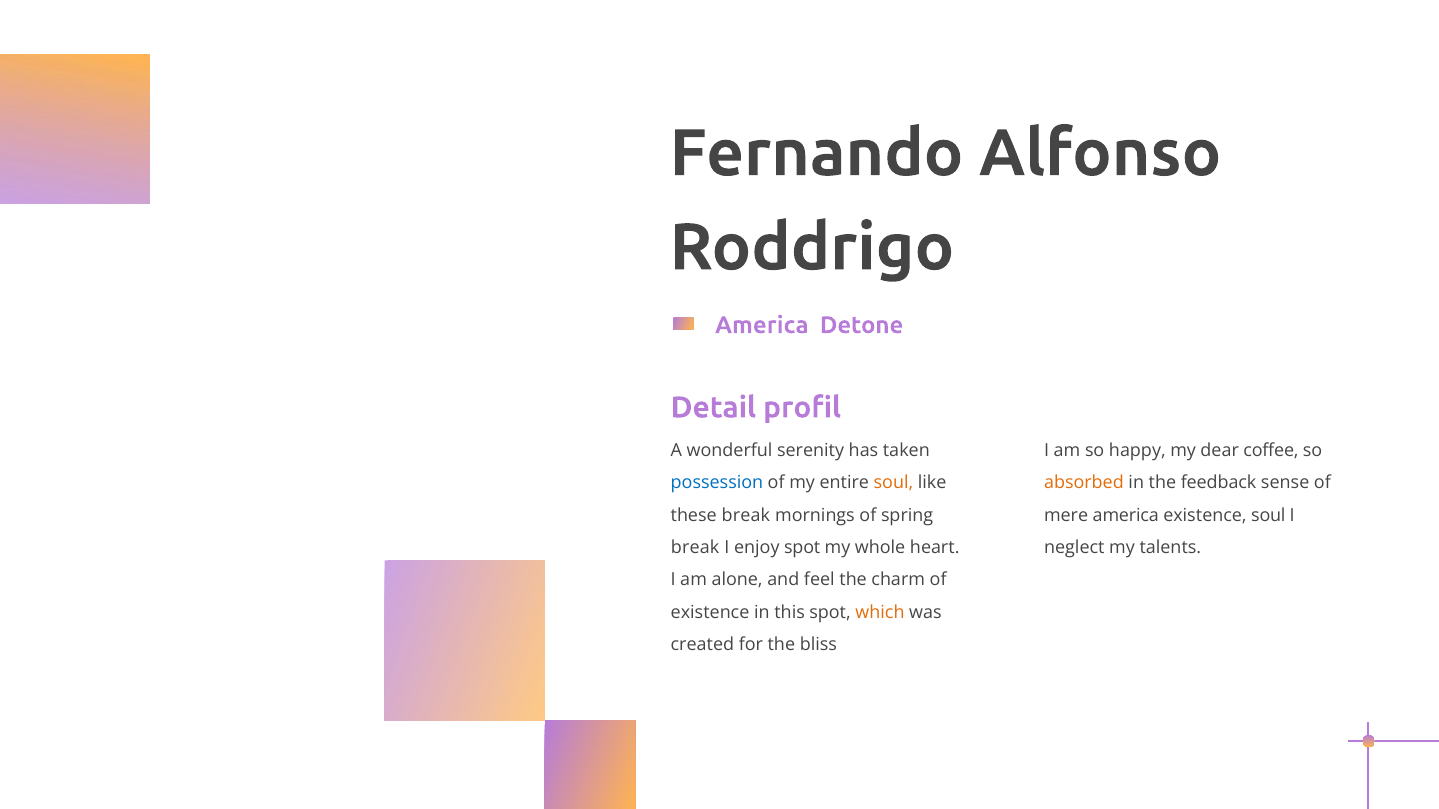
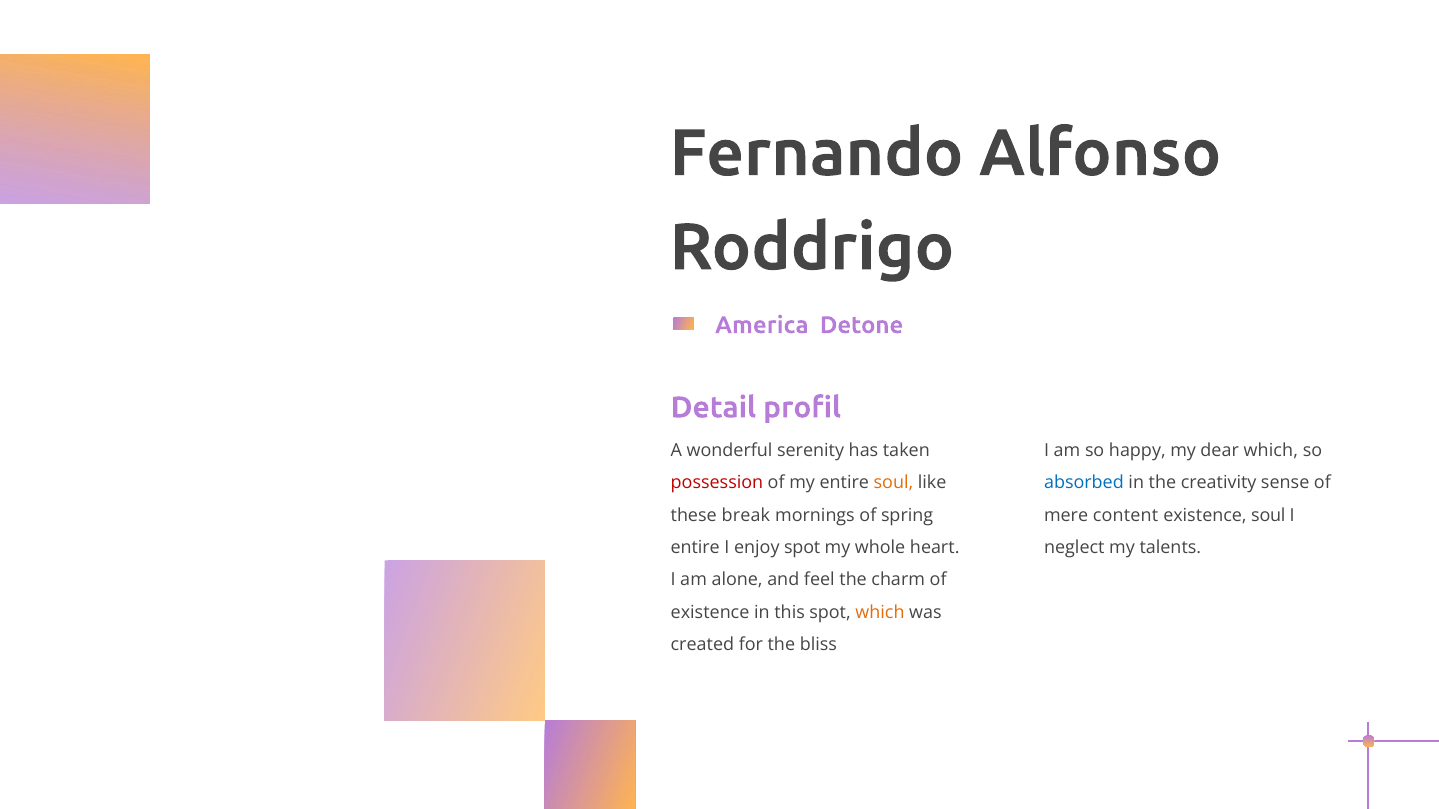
dear coffee: coffee -> which
possession colour: blue -> red
absorbed colour: orange -> blue
feedback: feedback -> creativity
mere america: america -> content
break at (695, 548): break -> entire
